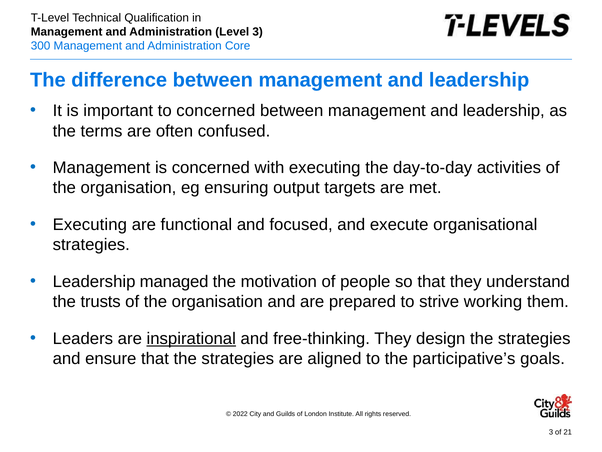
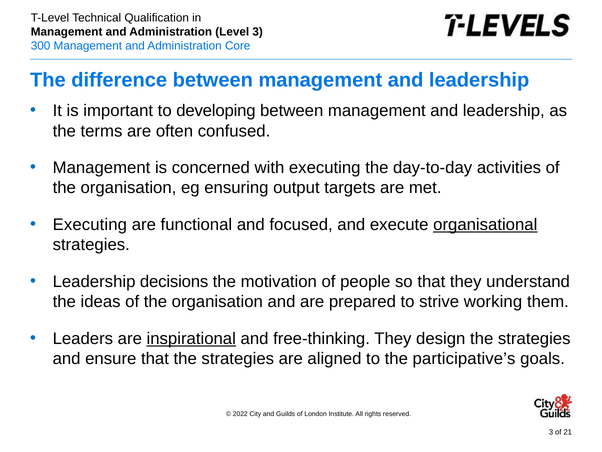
to concerned: concerned -> developing
organisational underline: none -> present
managed: managed -> decisions
trusts: trusts -> ideas
